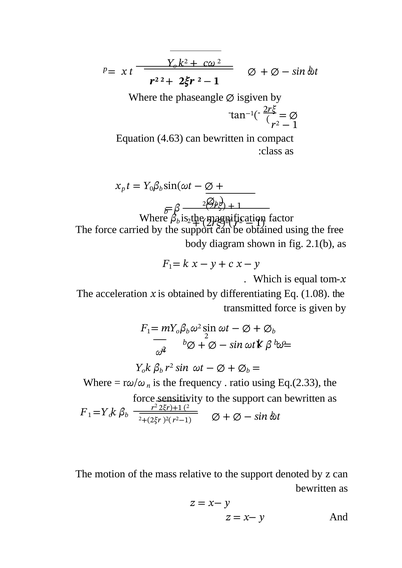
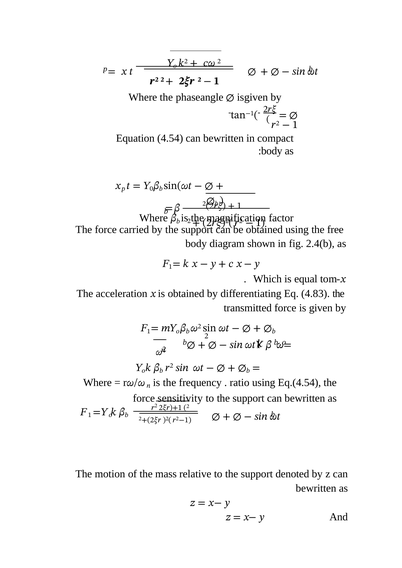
4.63: 4.63 -> 4.54
class at (272, 151): class -> body
2.1(b: 2.1(b -> 2.4(b
1.08: 1.08 -> 4.83
Eq.(2.33: Eq.(2.33 -> Eq.(4.54
